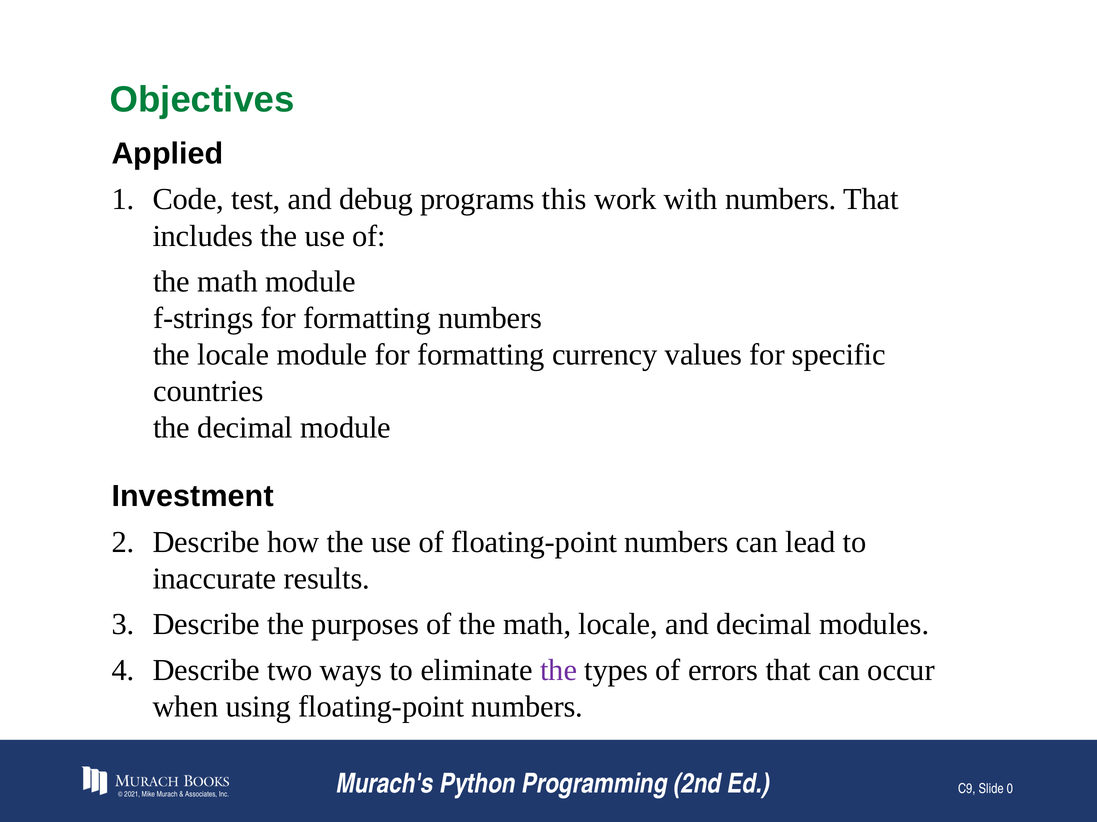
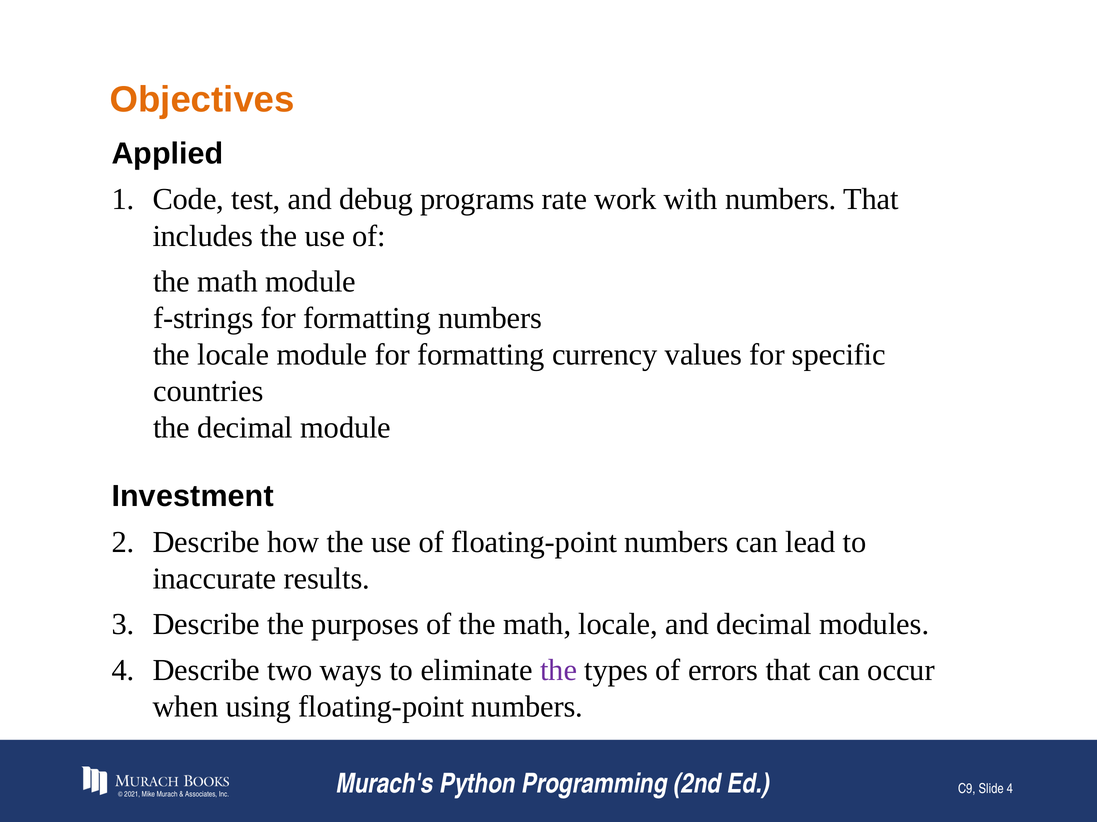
Objectives colour: green -> orange
this: this -> rate
Slide 0: 0 -> 4
